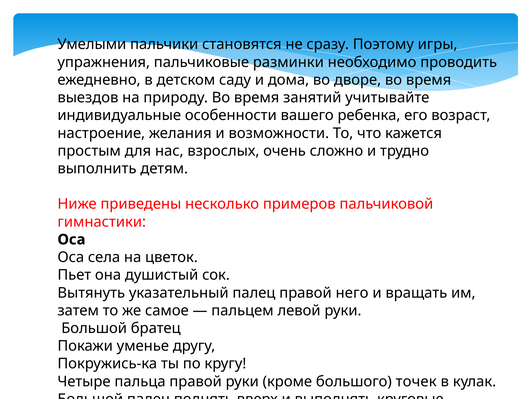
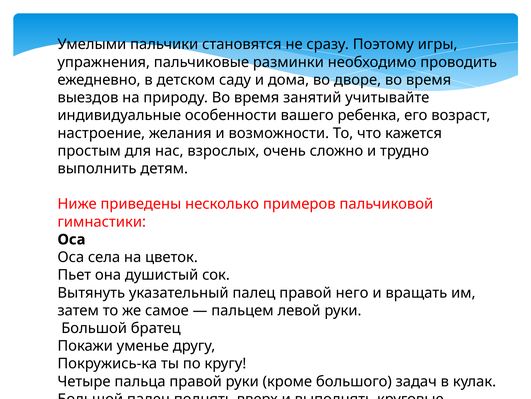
точек: точек -> задач
